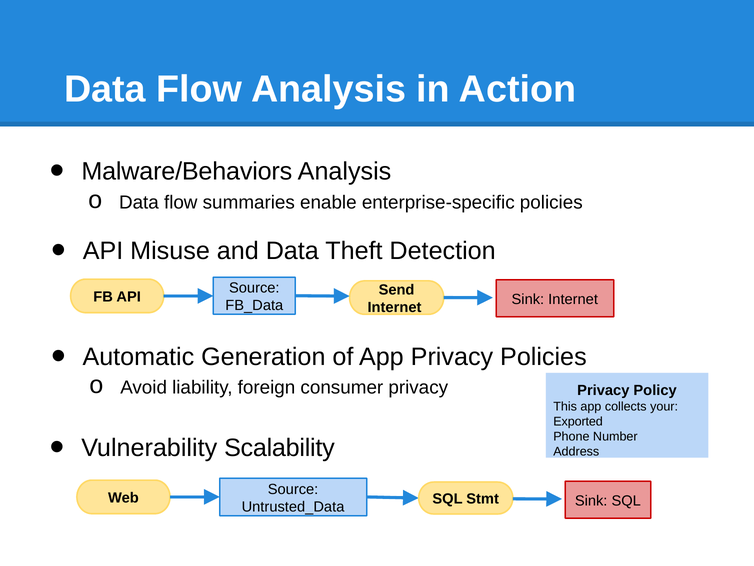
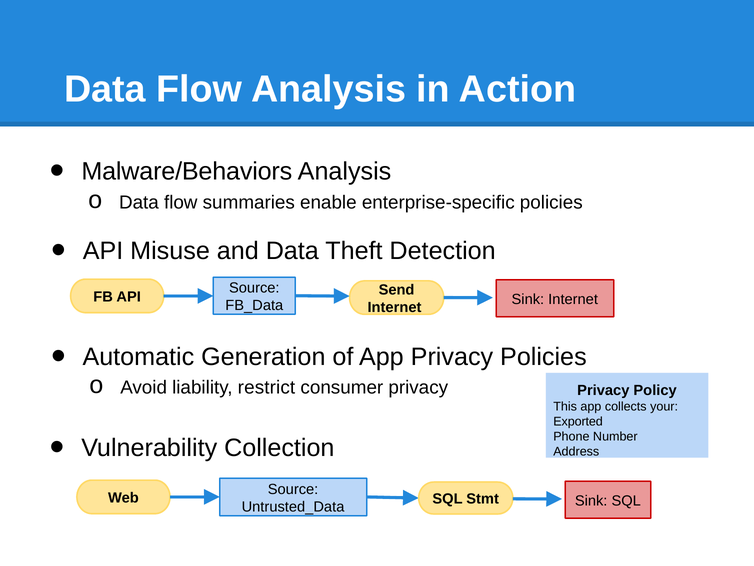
foreign: foreign -> restrict
Scalability: Scalability -> Collection
